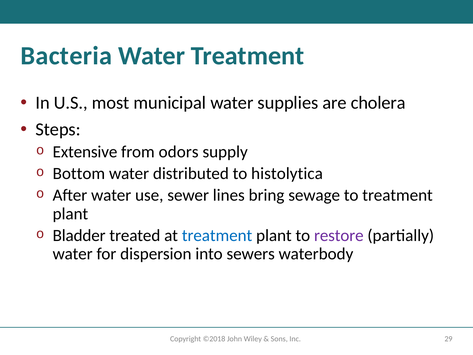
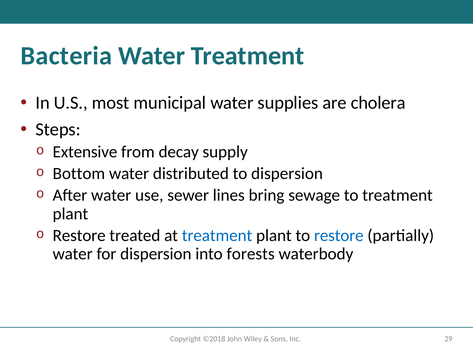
odors: odors -> decay
to histolytica: histolytica -> dispersion
Bladder at (79, 235): Bladder -> Restore
restore at (339, 235) colour: purple -> blue
sewers: sewers -> forests
